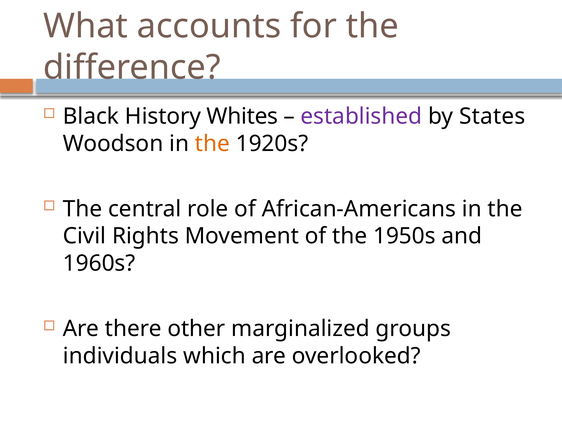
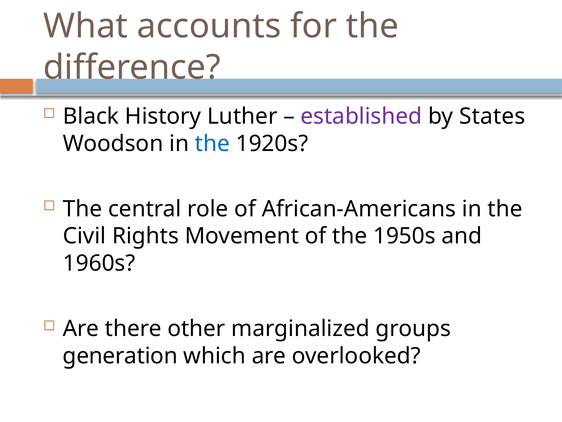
Whites: Whites -> Luther
the at (212, 143) colour: orange -> blue
individuals: individuals -> generation
